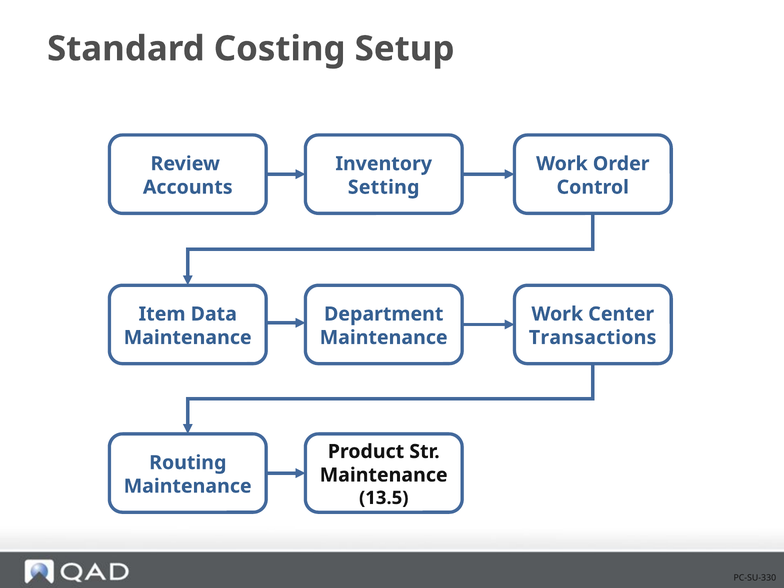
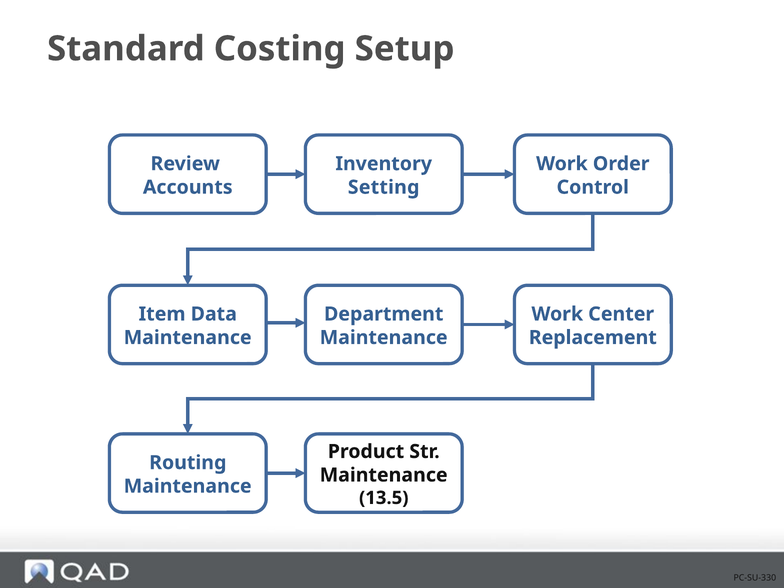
Transactions: Transactions -> Replacement
